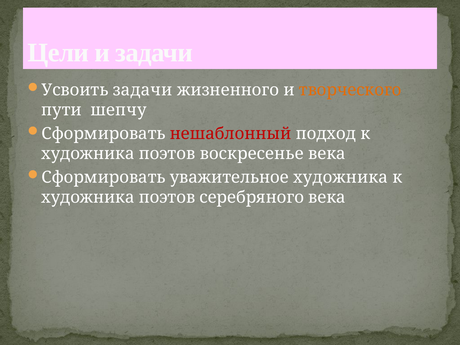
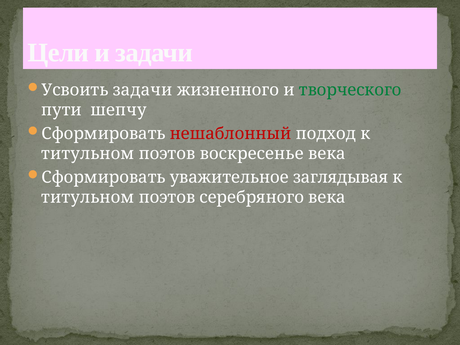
творческого colour: orange -> green
художника at (88, 154): художника -> титульном
уважительное художника: художника -> заглядывая
художника at (88, 197): художника -> титульном
